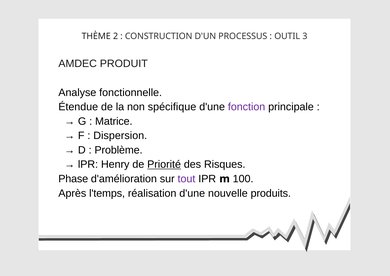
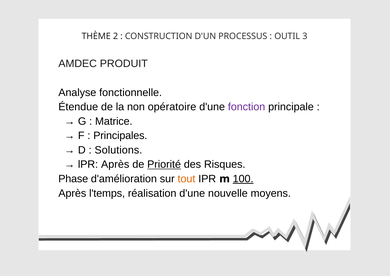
spécifique: spécifique -> opératoire
Dispersion: Dispersion -> Principales
Problème: Problème -> Solutions
lPR Henry: Henry -> Après
tout colour: purple -> orange
100 underline: none -> present
produits: produits -> moyens
